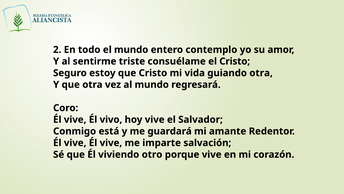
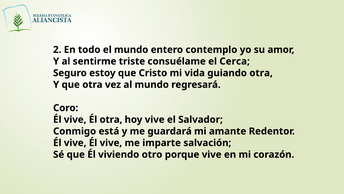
el Cristo: Cristo -> Cerca
Él vivo: vivo -> otra
